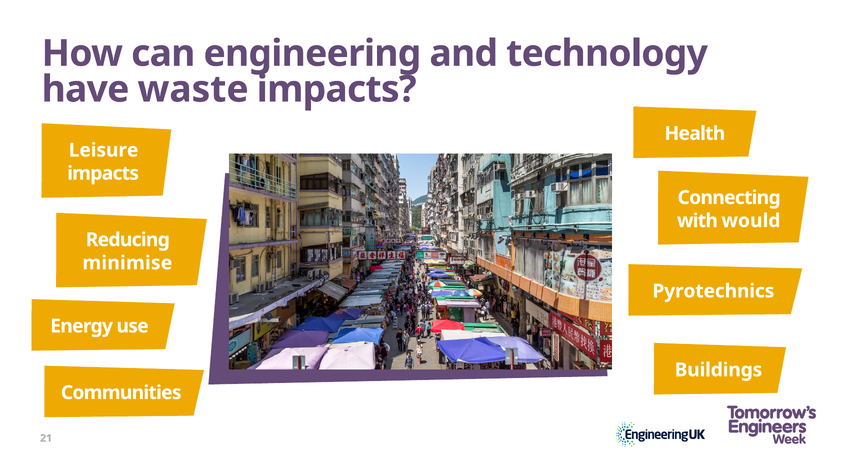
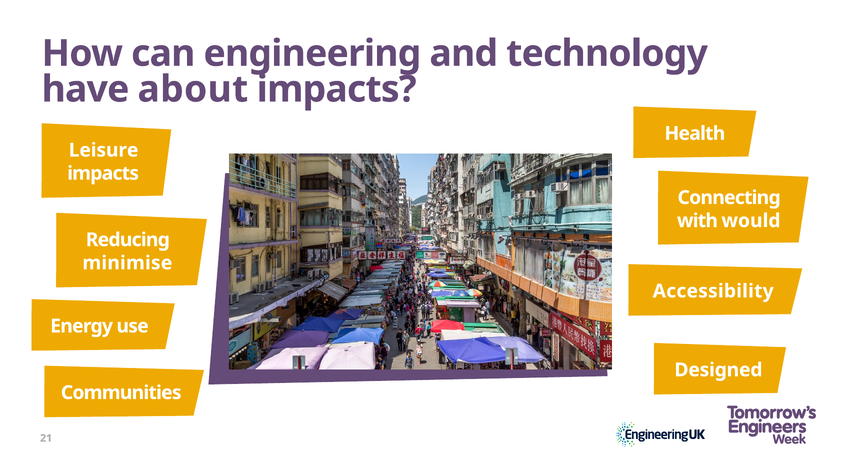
waste: waste -> about
Pyrotechnics: Pyrotechnics -> Accessibility
Buildings: Buildings -> Designed
